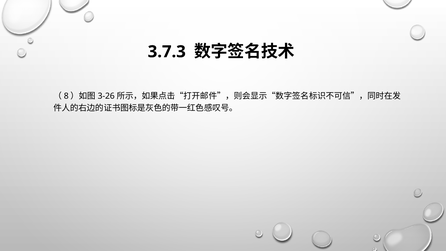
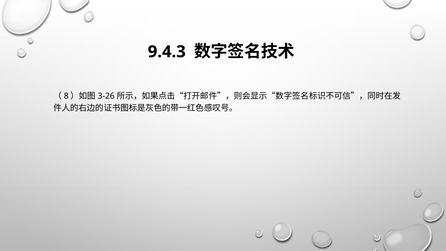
3.7.3: 3.7.3 -> 9.4.3
